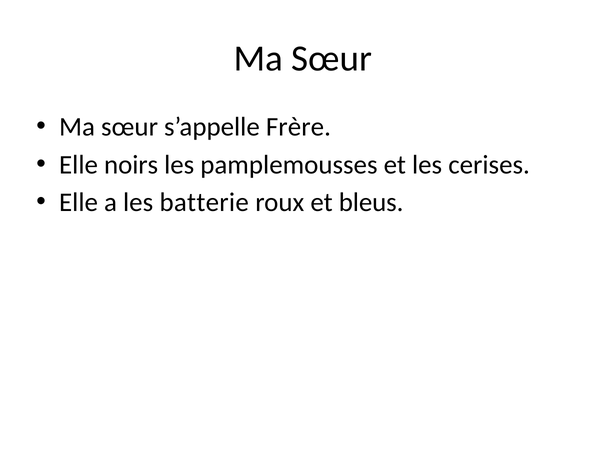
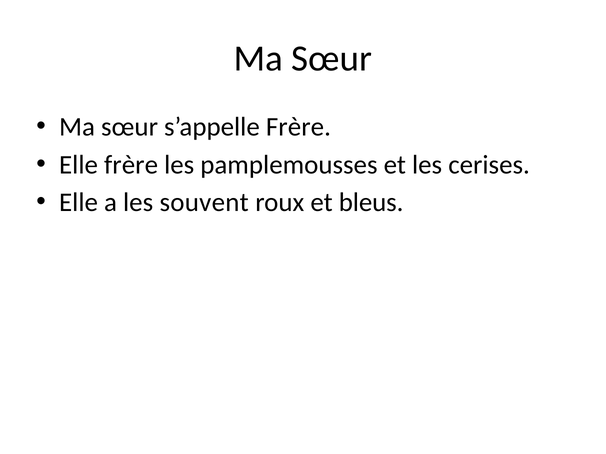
Elle noirs: noirs -> frère
batterie: batterie -> souvent
